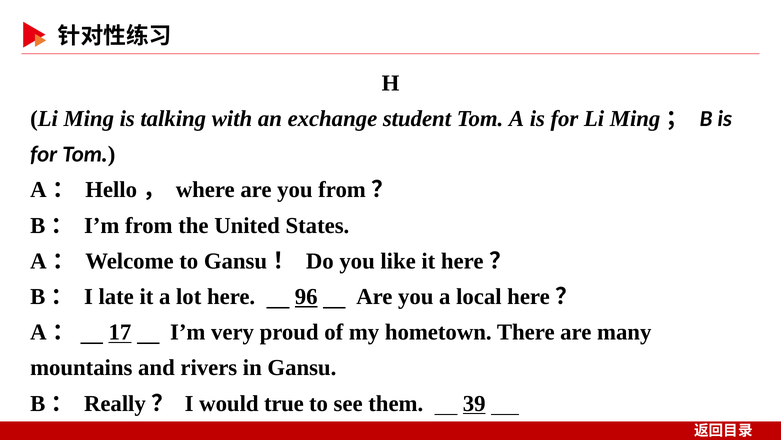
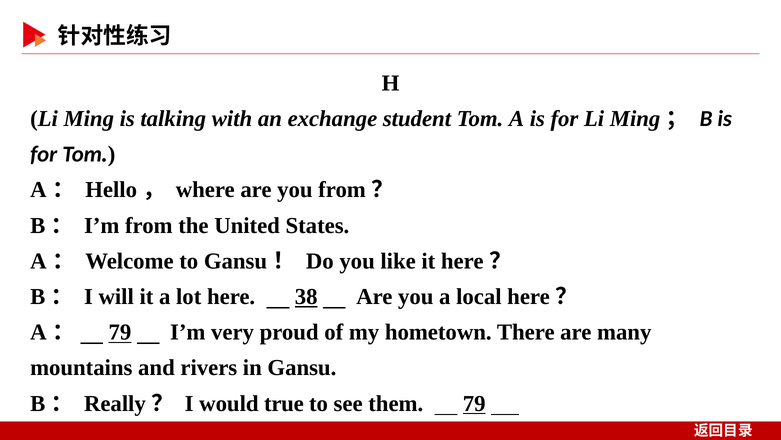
late: late -> will
96: 96 -> 38
17 at (120, 332): 17 -> 79
them 39: 39 -> 79
